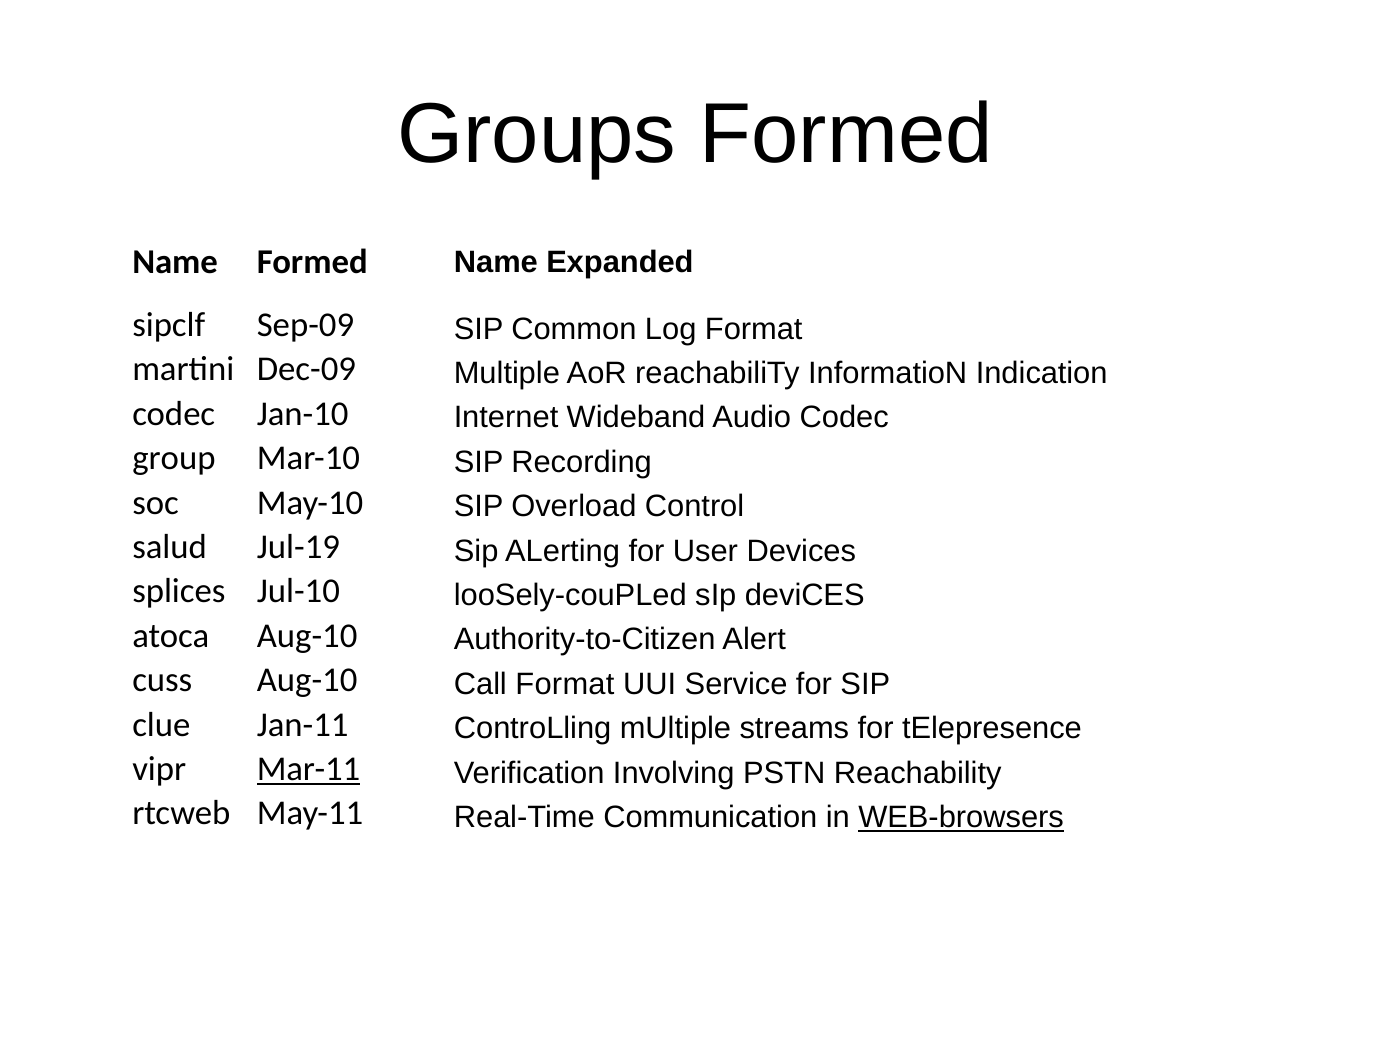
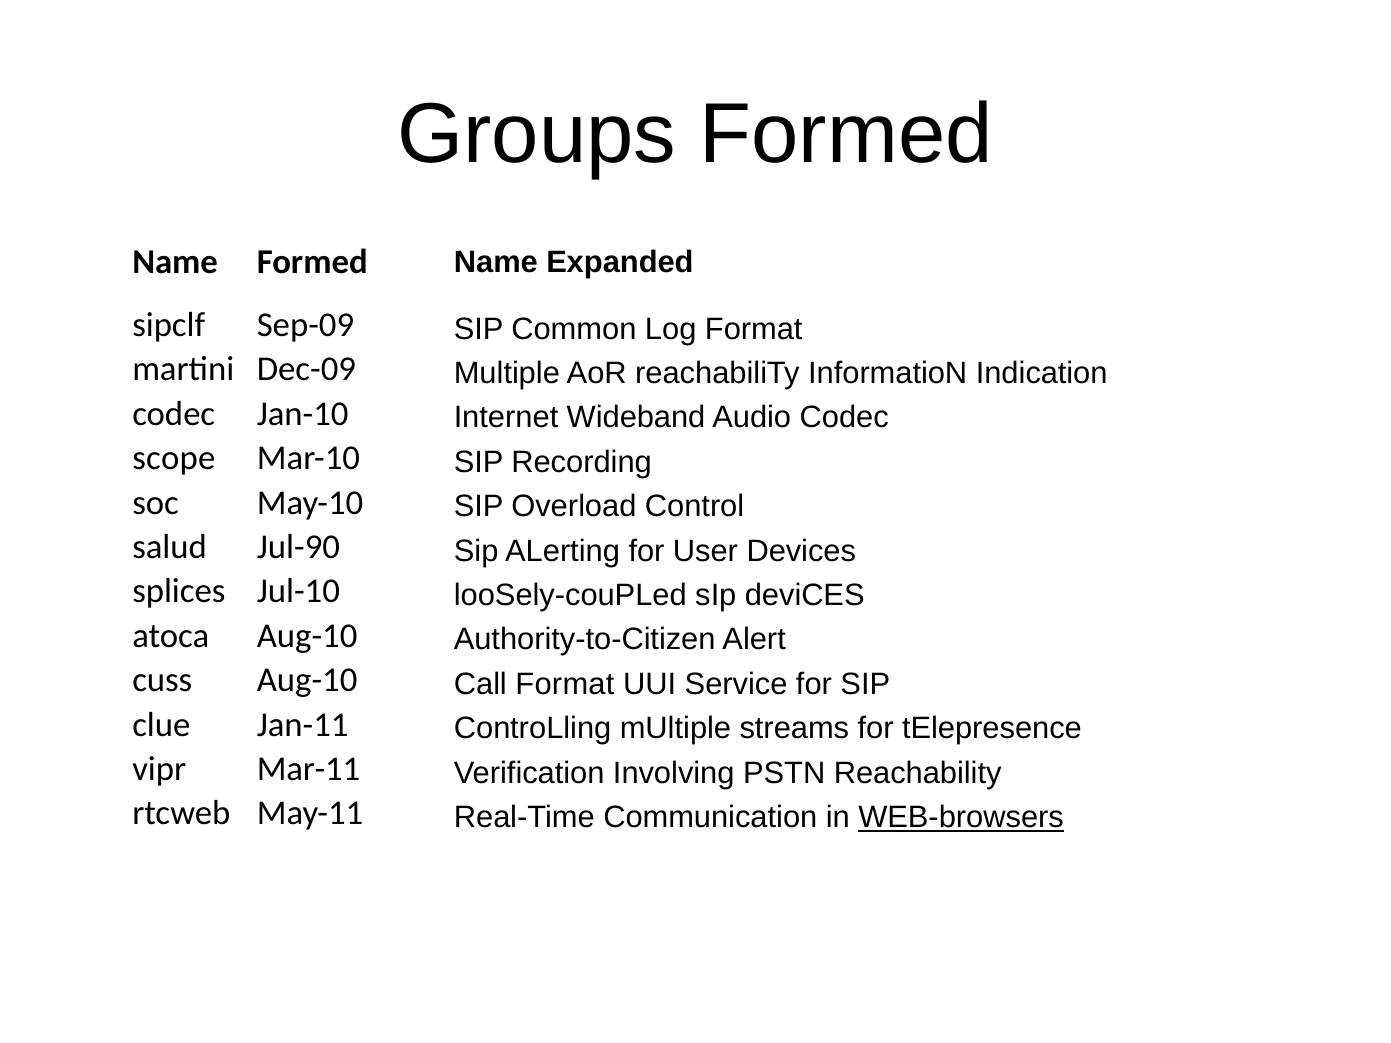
group: group -> scope
Jul-19: Jul-19 -> Jul-90
Mar-11 underline: present -> none
